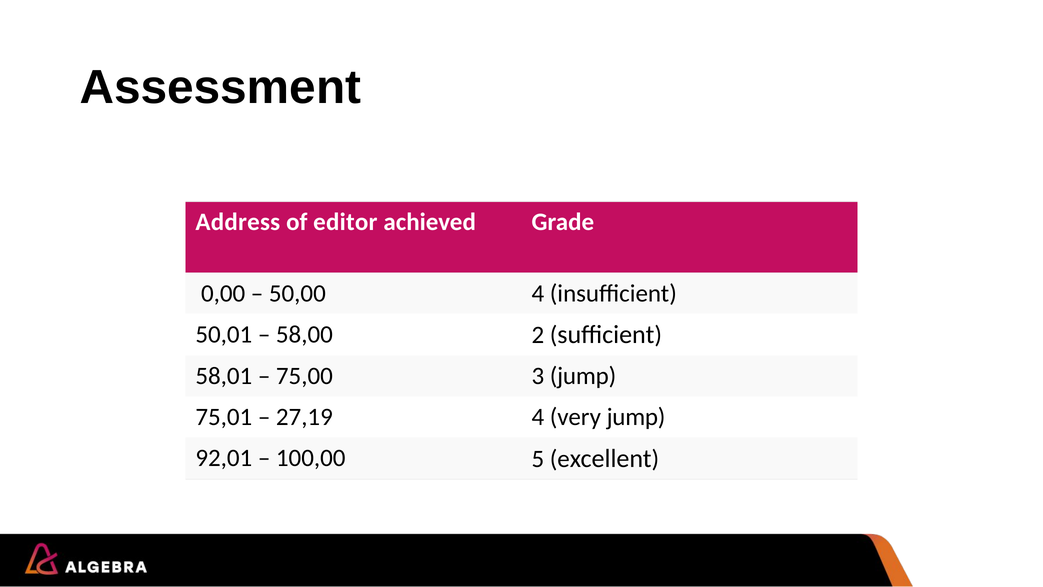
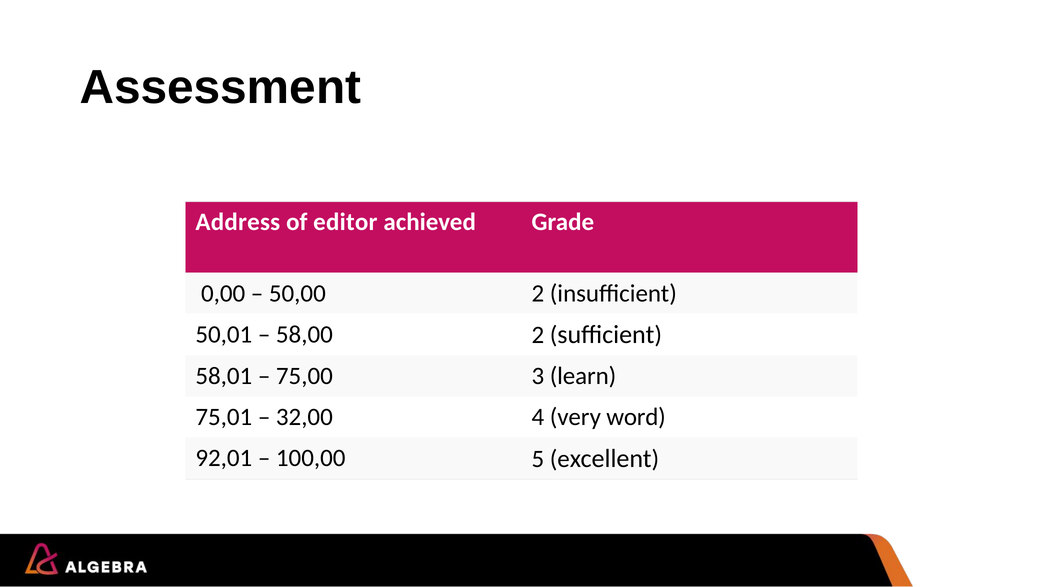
50,00 4: 4 -> 2
3 jump: jump -> learn
27,19: 27,19 -> 32,00
very jump: jump -> word
